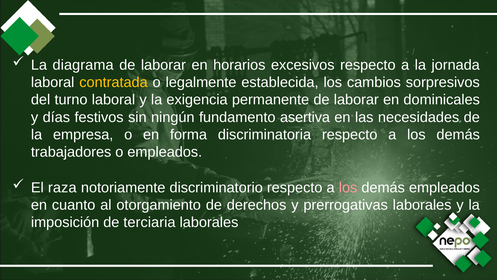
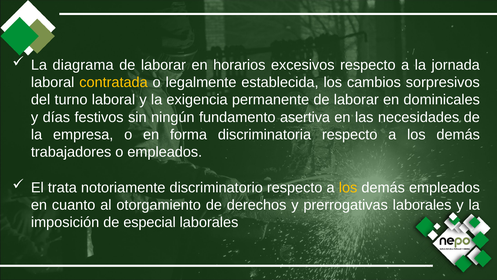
raza: raza -> trata
los at (348, 187) colour: pink -> yellow
terciaria: terciaria -> especial
